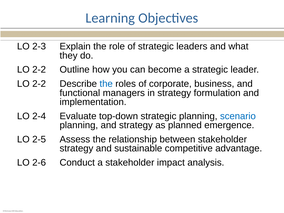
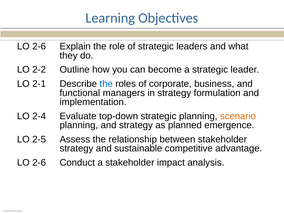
2-3 at (39, 46): 2-3 -> 2-6
2-2 at (39, 84): 2-2 -> 2-1
scenario colour: blue -> orange
